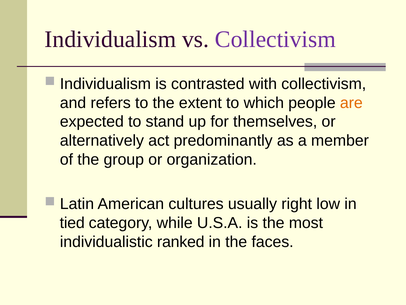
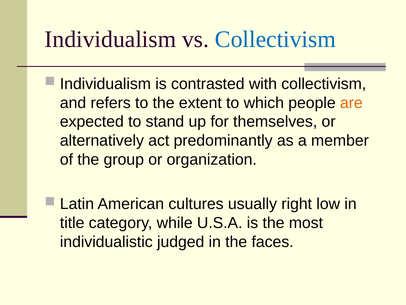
Collectivism at (275, 39) colour: purple -> blue
tied: tied -> title
ranked: ranked -> judged
